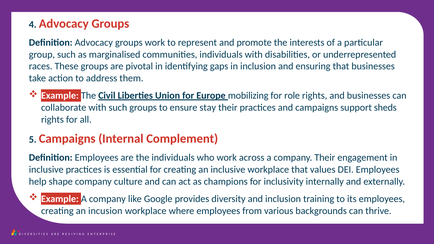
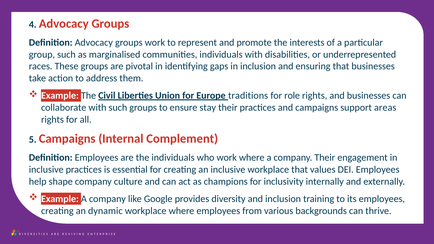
mobilizing: mobilizing -> traditions
sheds: sheds -> areas
work across: across -> where
incusion: incusion -> dynamic
